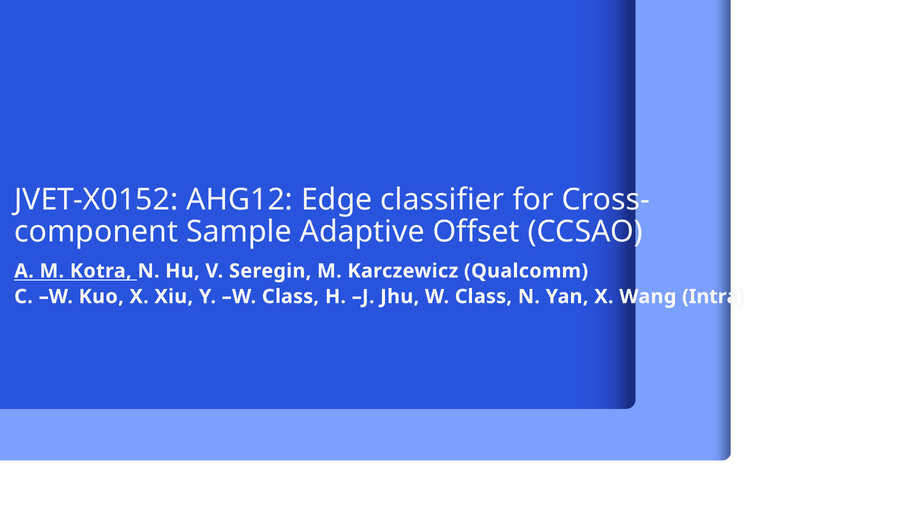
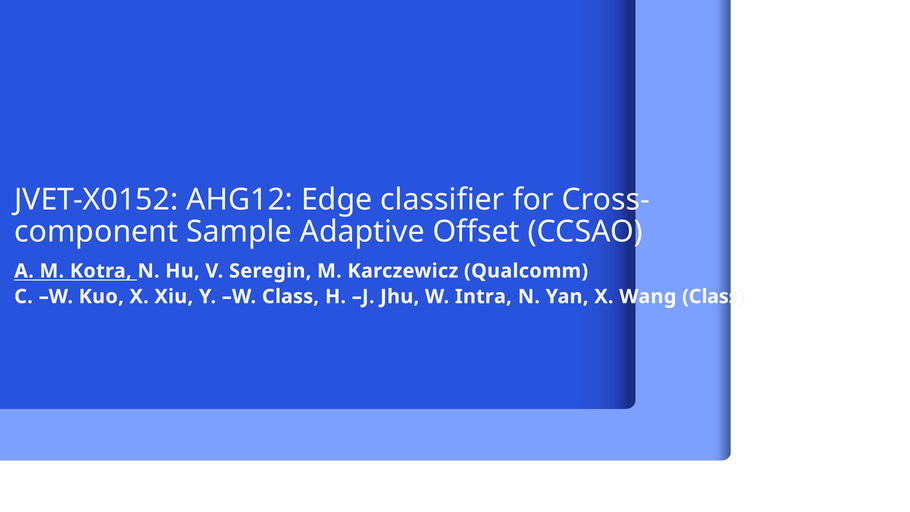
Jhu W Class: Class -> Intra
Wang Intra: Intra -> Class
